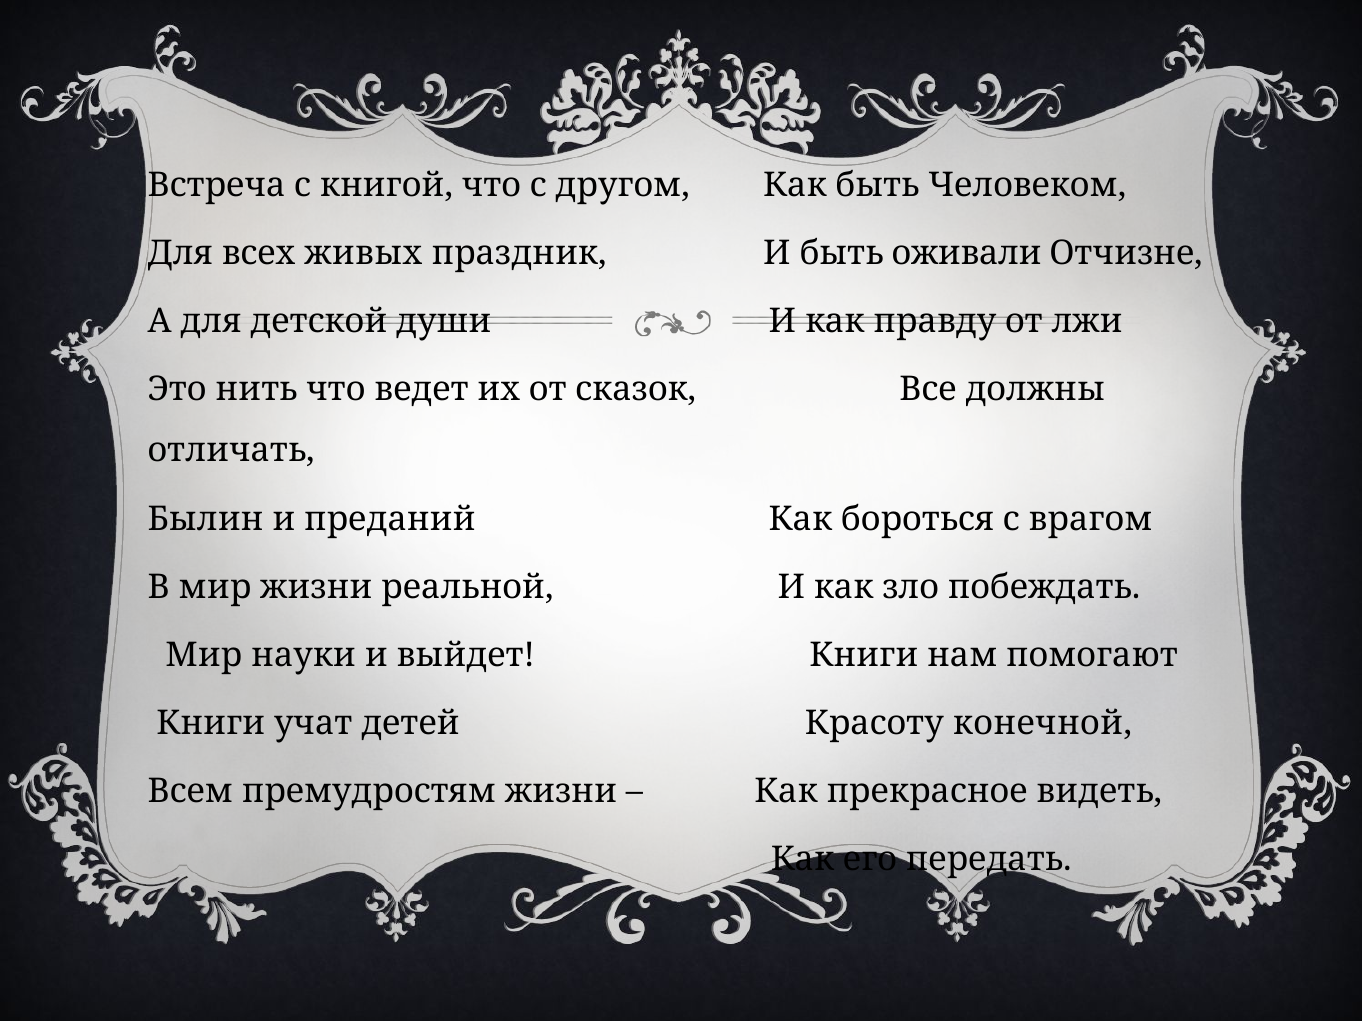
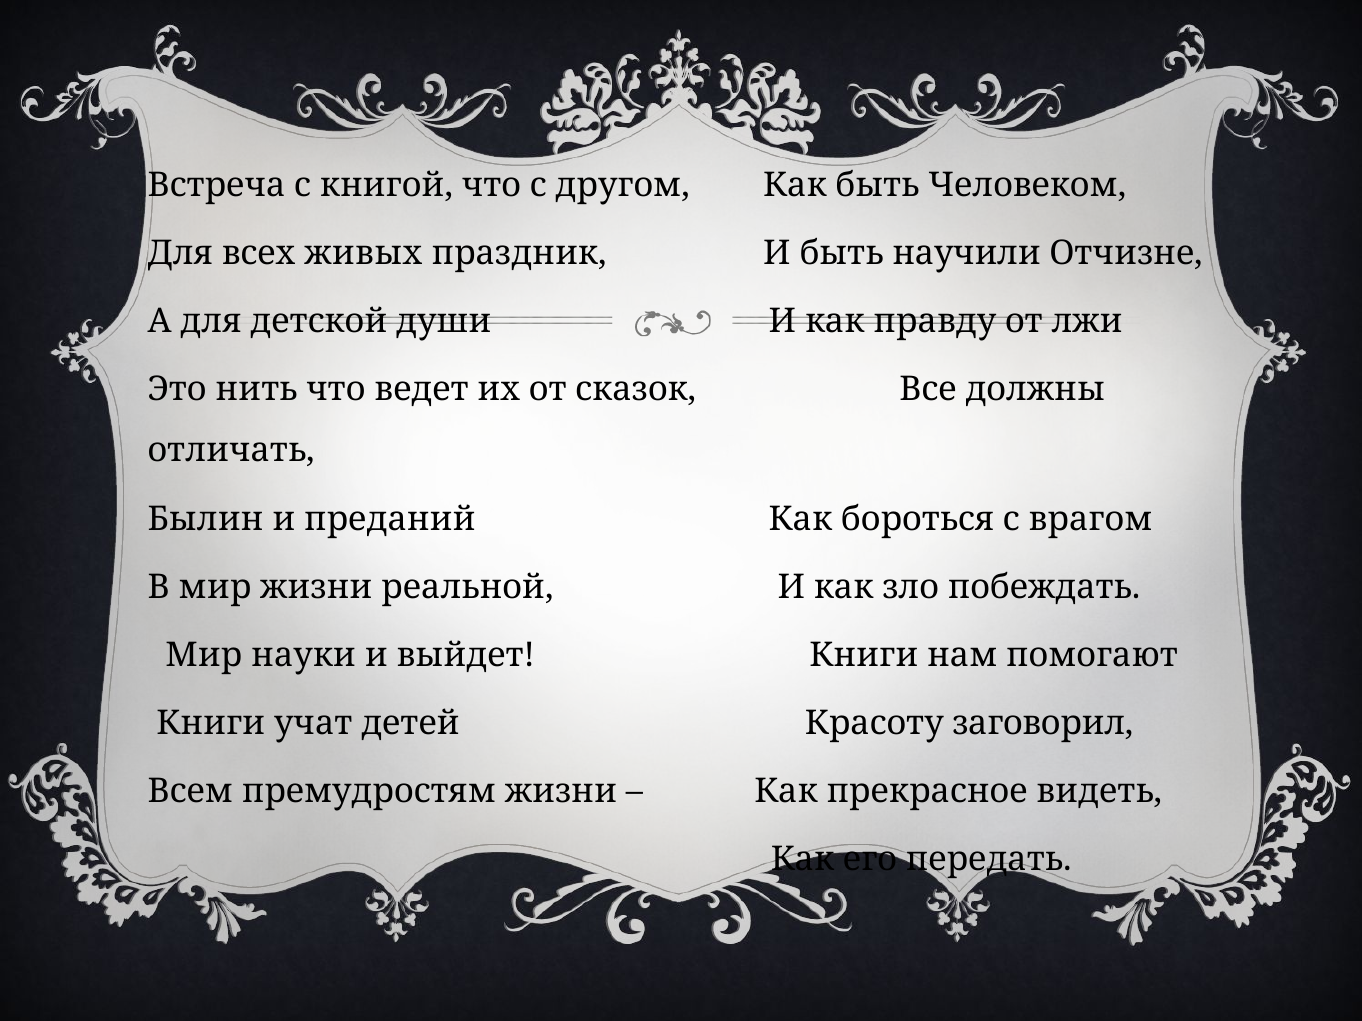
оживали: оживали -> научили
конечной: конечной -> заговорил
